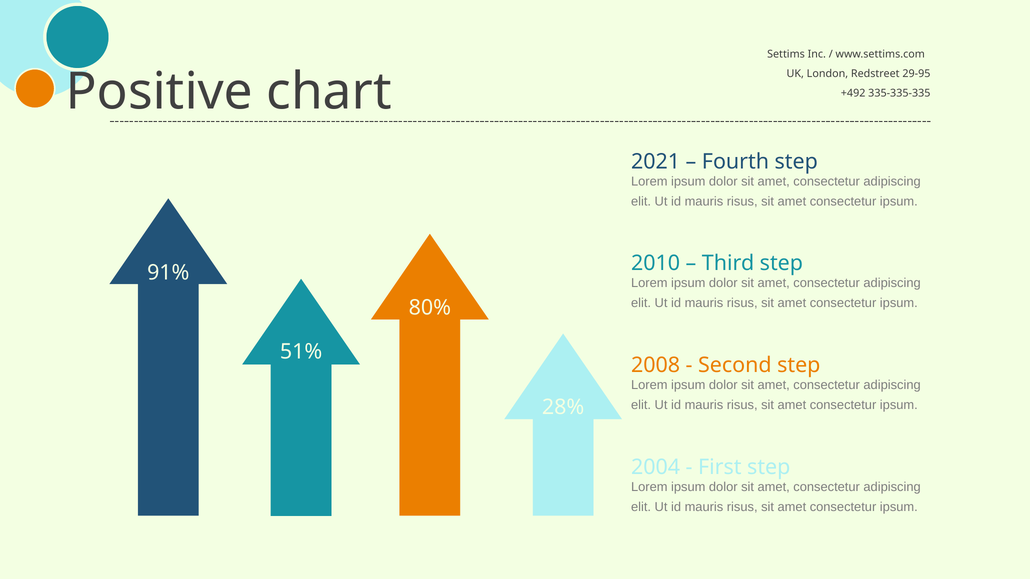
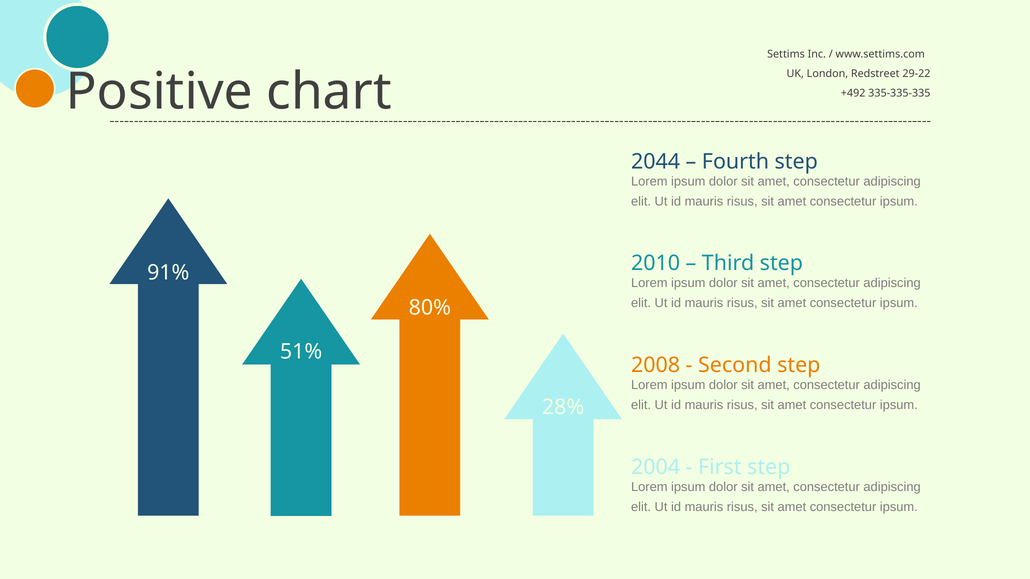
29-95: 29-95 -> 29-22
2021: 2021 -> 2044
